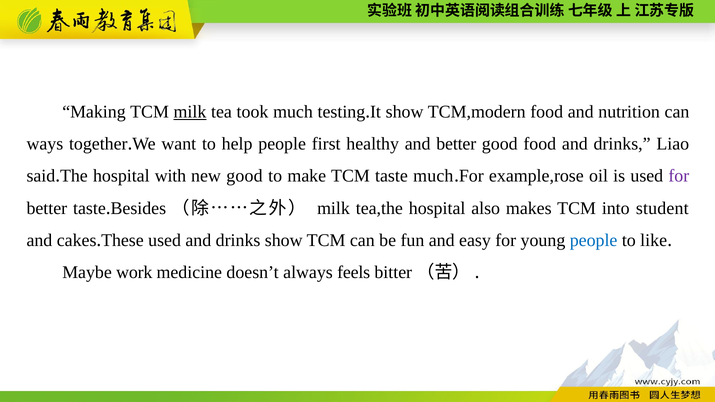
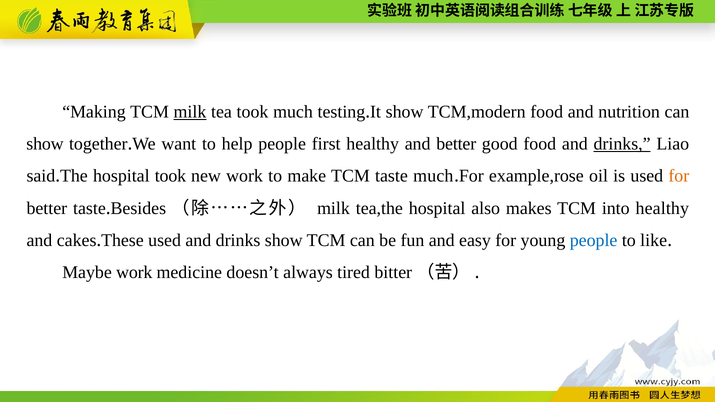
ways at (45, 144): ways -> show
drinks at (622, 144) underline: none -> present
hospital with: with -> took
new good: good -> work
for at (679, 176) colour: purple -> orange
into student: student -> healthy
feels: feels -> tired
